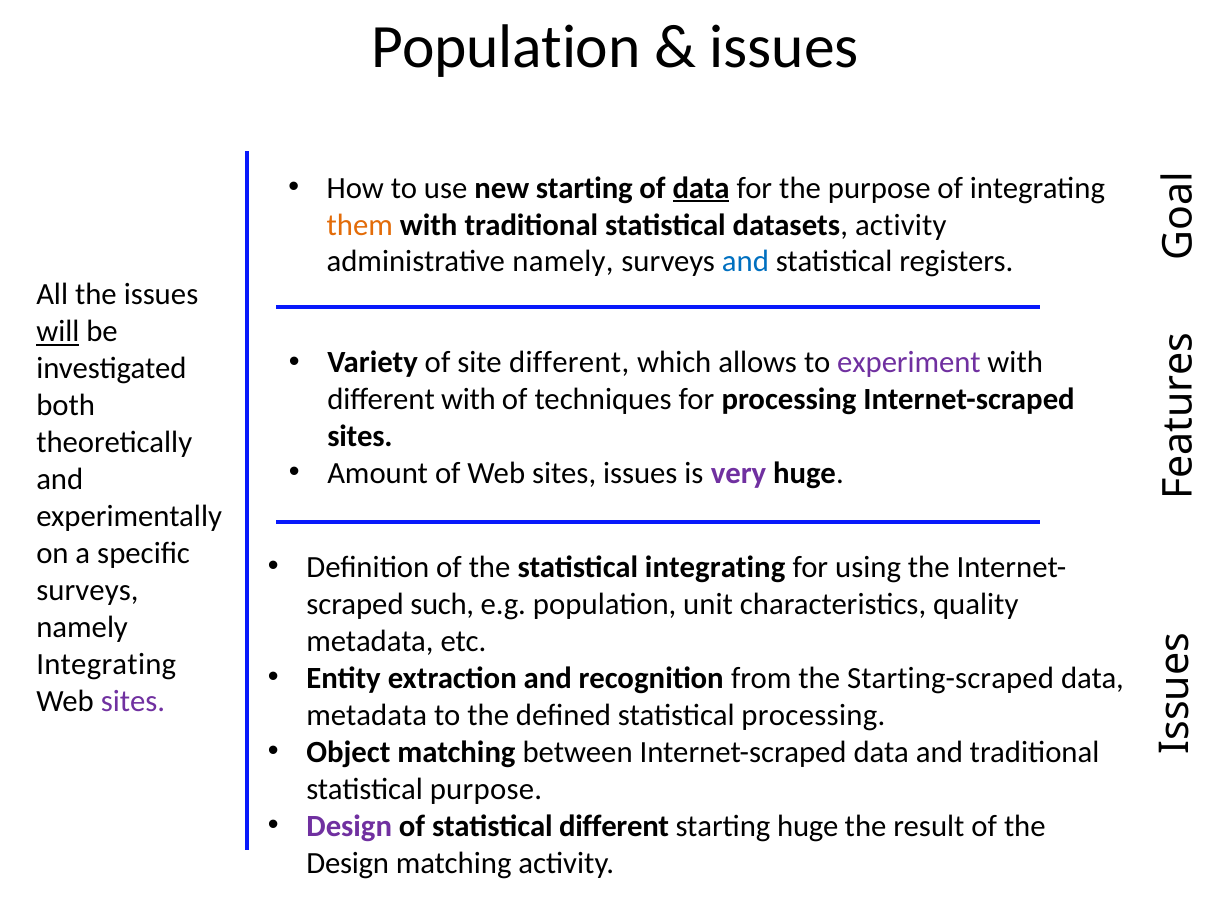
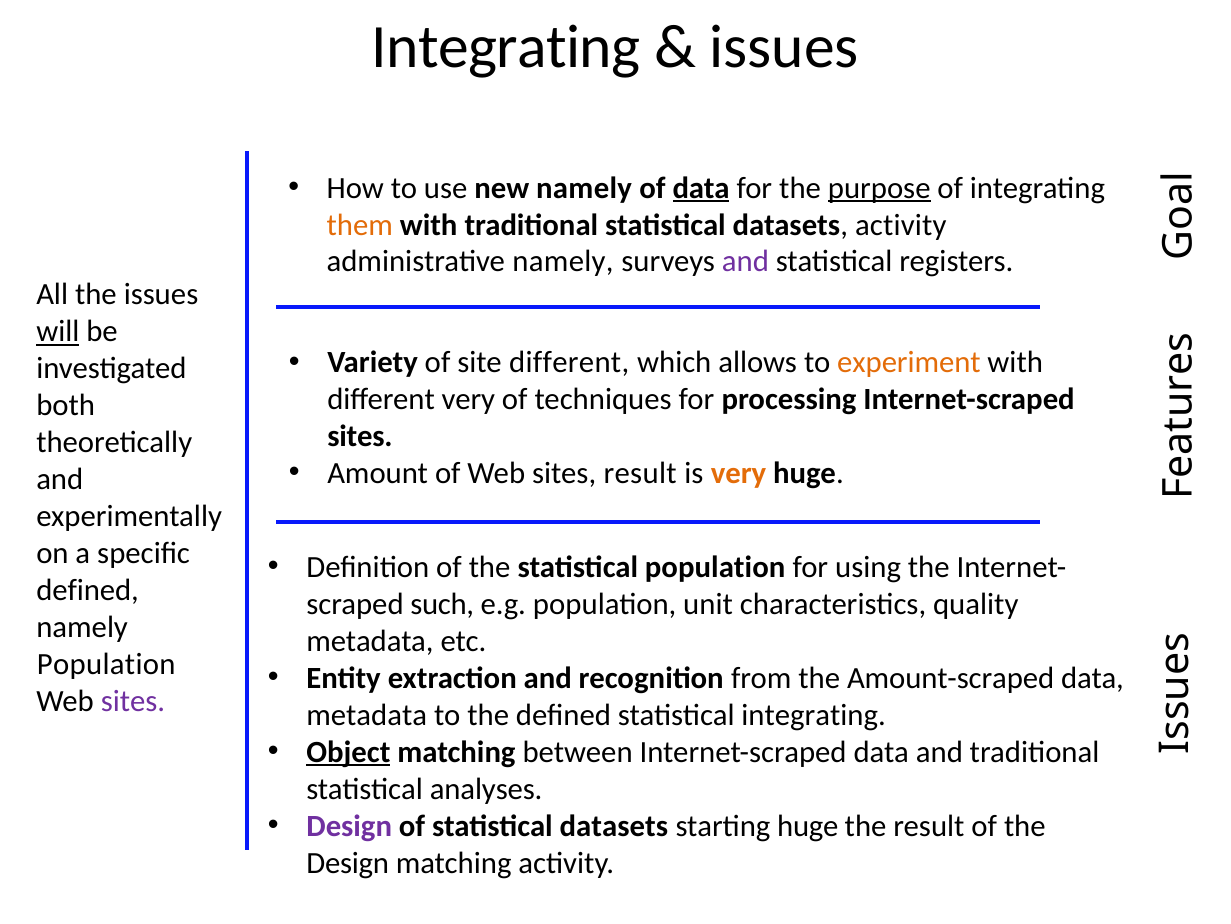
Population at (506, 47): Population -> Integrating
new starting: starting -> namely
purpose at (879, 188) underline: none -> present
and at (745, 262) colour: blue -> purple
experiment colour: purple -> orange
different with: with -> very
sites issues: issues -> result
very at (739, 473) colour: purple -> orange
statistical integrating: integrating -> population
surveys at (87, 590): surveys -> defined
Integrating at (106, 664): Integrating -> Population
Starting-scraped: Starting-scraped -> Amount-scraped
statistical processing: processing -> integrating
Object underline: none -> present
statistical purpose: purpose -> analyses
of statistical different: different -> datasets
